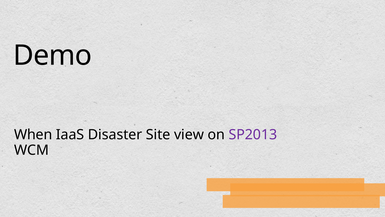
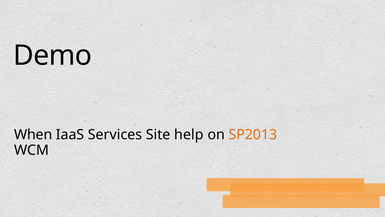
Disaster: Disaster -> Services
view: view -> help
SP2013 colour: purple -> orange
